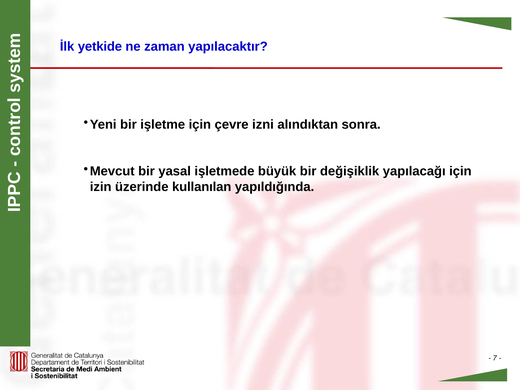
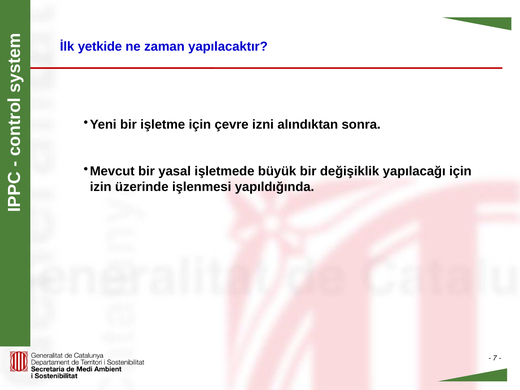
kullanılan: kullanılan -> işlenmesi
